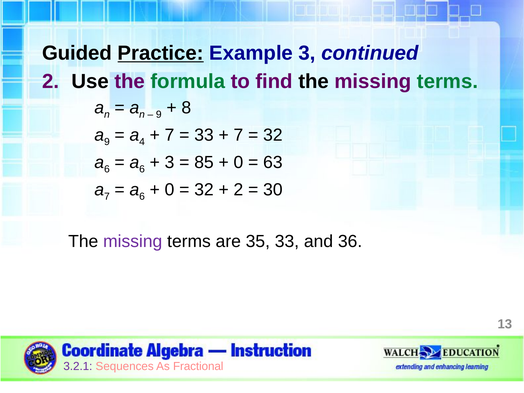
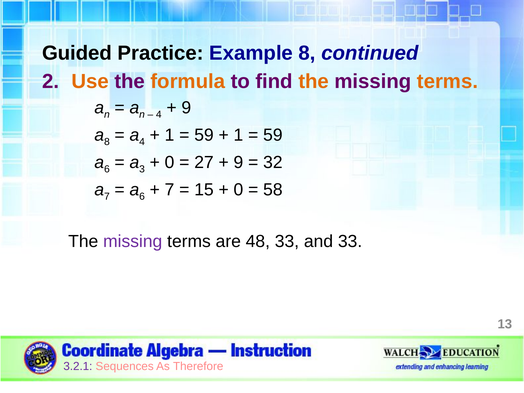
Practice underline: present -> none
Example 3: 3 -> 8
Use colour: black -> orange
formula colour: green -> orange
the at (314, 82) colour: black -> orange
terms at (447, 82) colour: green -> orange
9 at (159, 114): 9 -> 4
8 at (186, 108): 8 -> 9
9 at (107, 142): 9 -> 8
7 at (169, 135): 7 -> 1
33 at (204, 135): 33 -> 59
7 at (238, 135): 7 -> 1
32 at (273, 135): 32 -> 59
6 at (142, 169): 6 -> 3
3 at (169, 162): 3 -> 0
85: 85 -> 27
0 at (238, 162): 0 -> 9
63: 63 -> 32
0 at (169, 190): 0 -> 7
32 at (204, 190): 32 -> 15
2 at (238, 190): 2 -> 0
30: 30 -> 58
35: 35 -> 48
and 36: 36 -> 33
Fractional: Fractional -> Therefore
